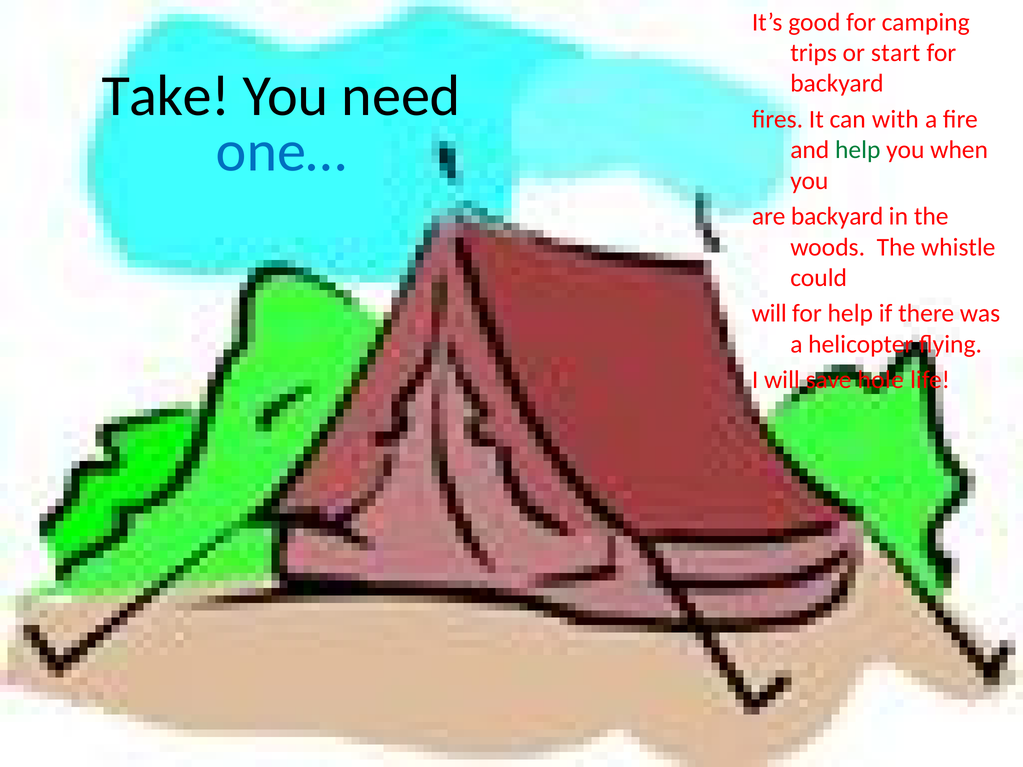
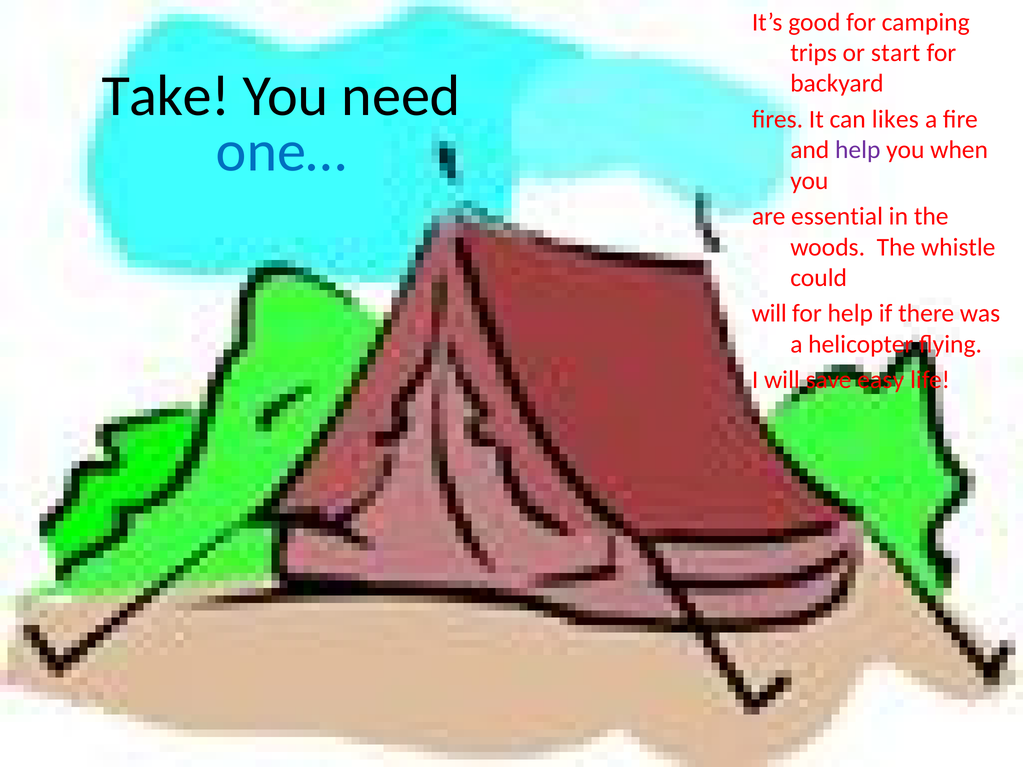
with: with -> likes
help at (858, 150) colour: green -> purple
are backyard: backyard -> essential
hole: hole -> easy
